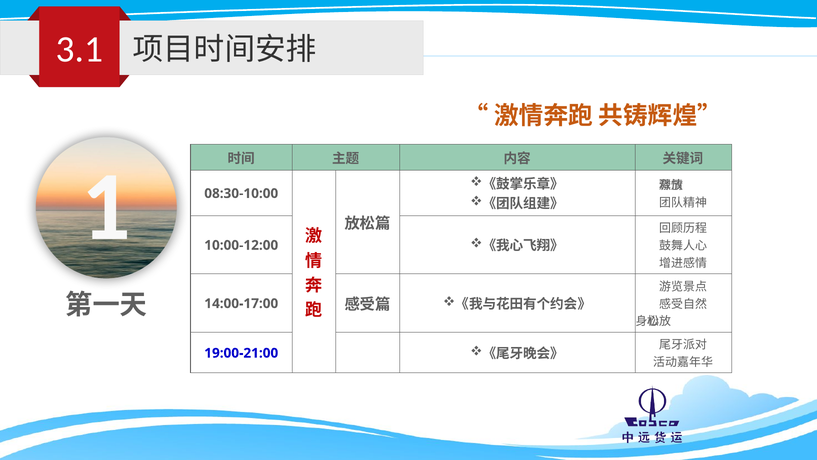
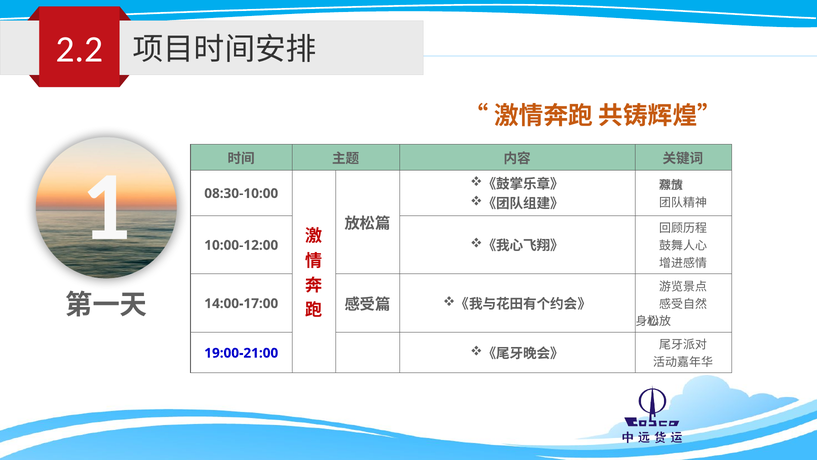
3.1: 3.1 -> 2.2
